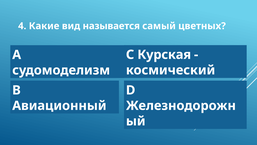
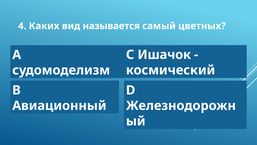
Какие: Какие -> Каких
Курская: Курская -> Ишачок
